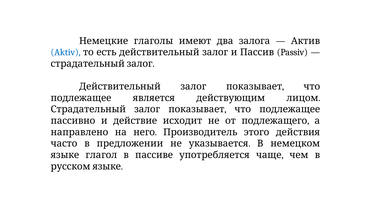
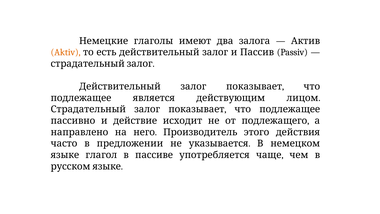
Aktiv colour: blue -> orange
